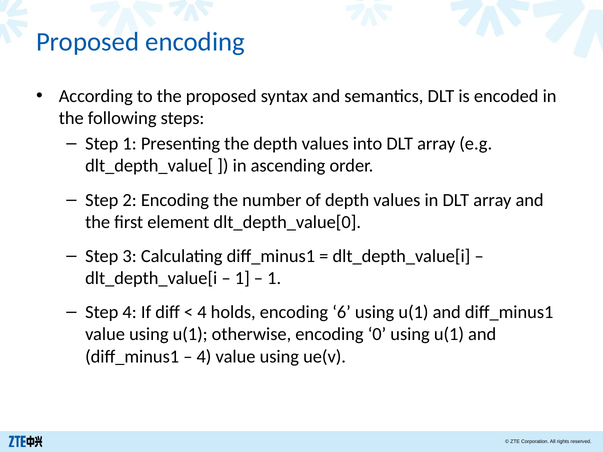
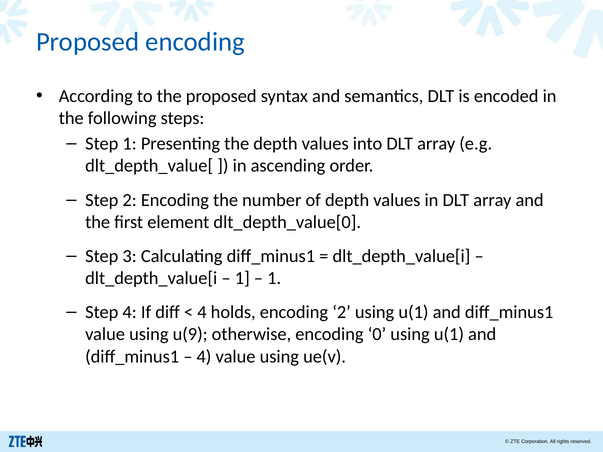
encoding 6: 6 -> 2
value using u(1: u(1 -> u(9
